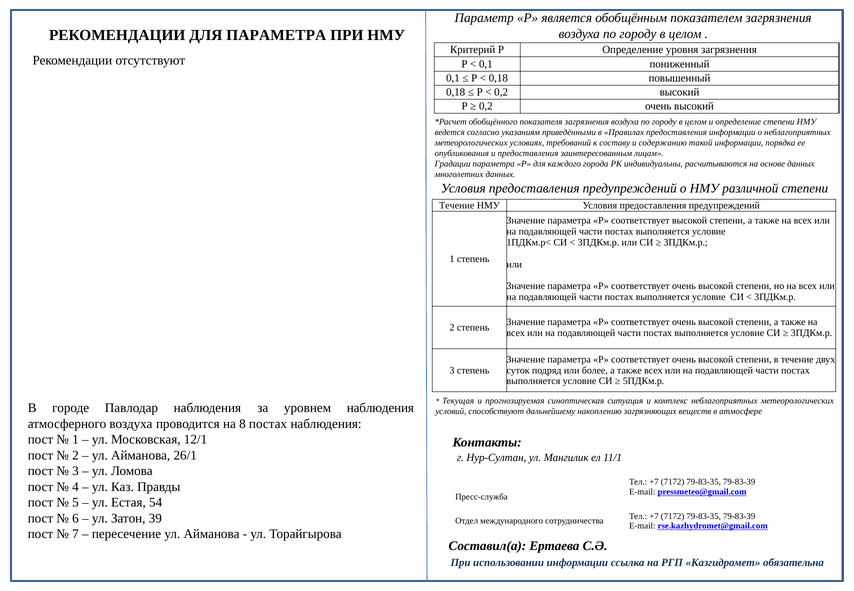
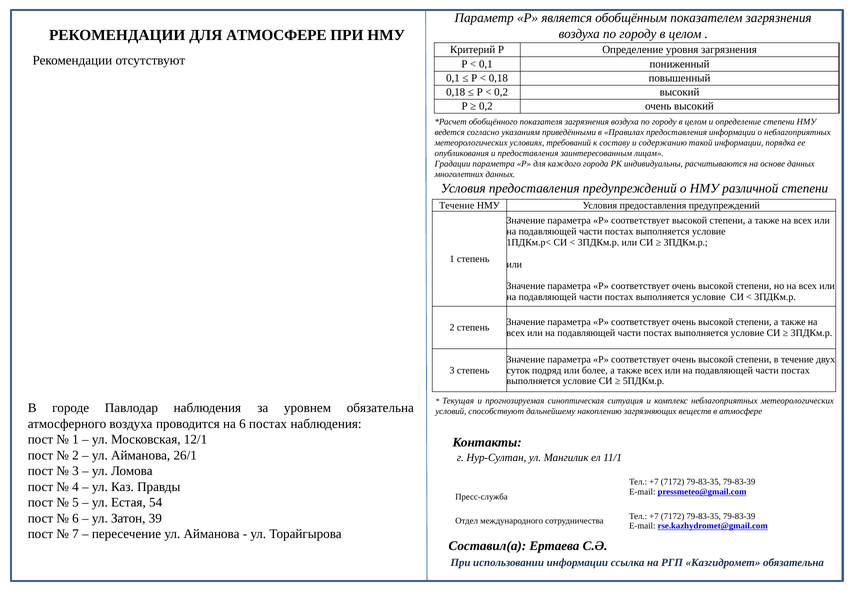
ДЛЯ ПАРАМЕТРА: ПАРАМЕТРА -> АТМОСФЕРЕ
уровнем наблюдения: наблюдения -> обязательна
на 8: 8 -> 6
